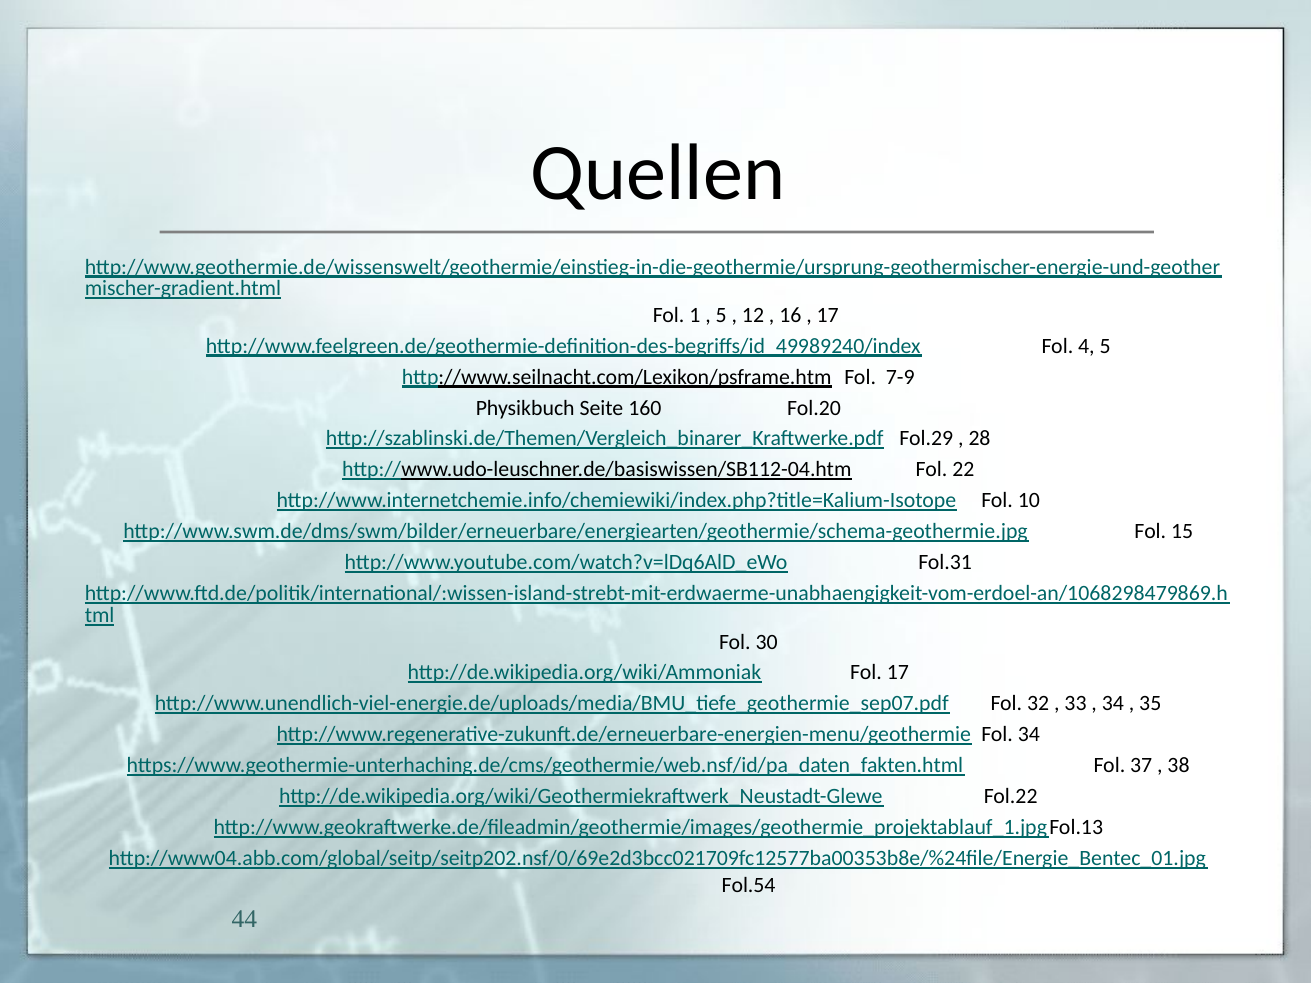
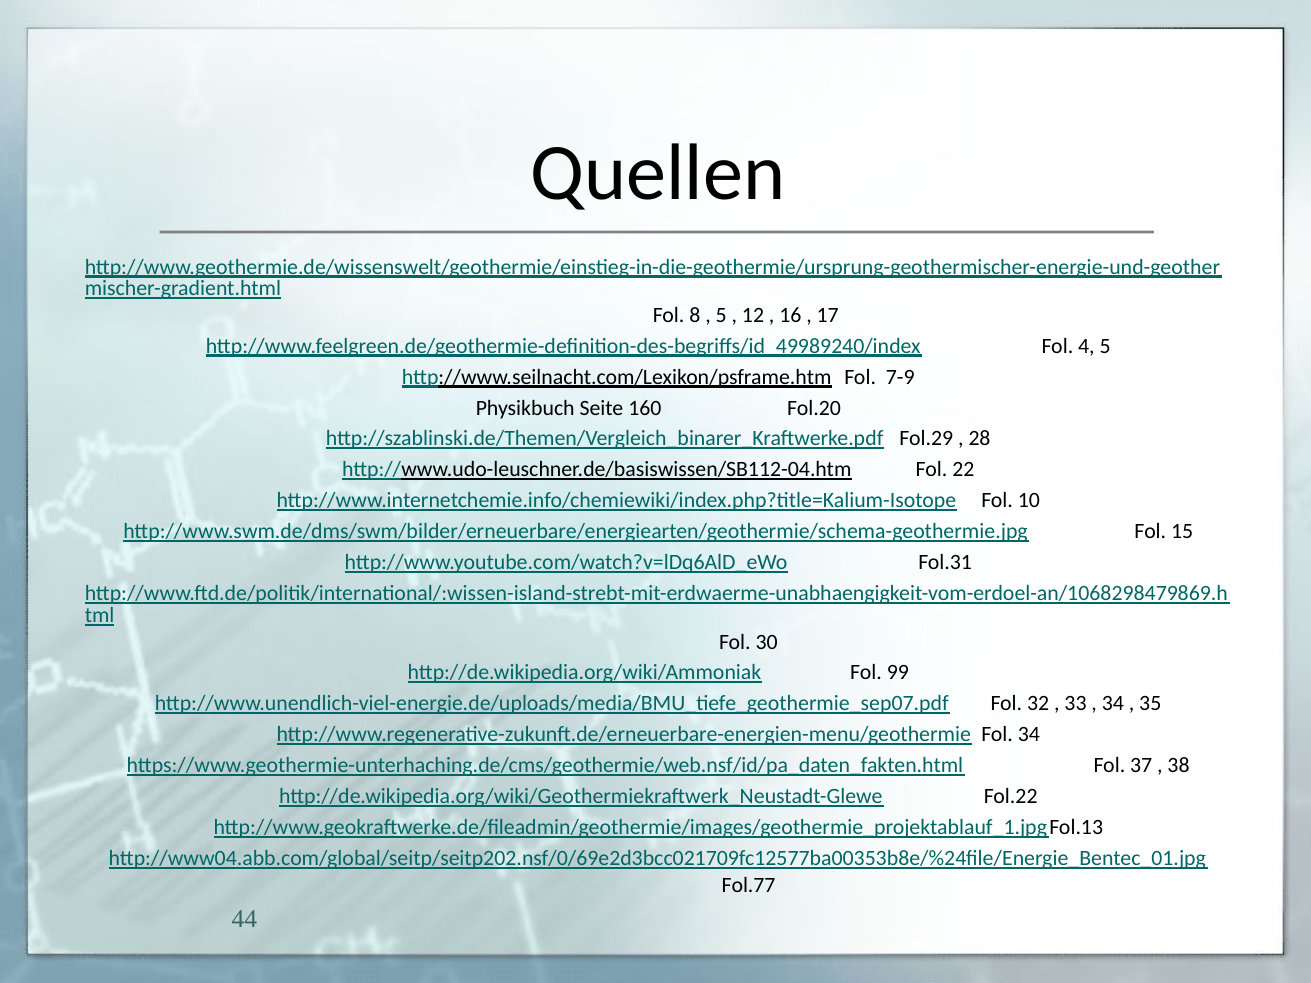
1: 1 -> 8
Fol 17: 17 -> 99
Fol.54: Fol.54 -> Fol.77
